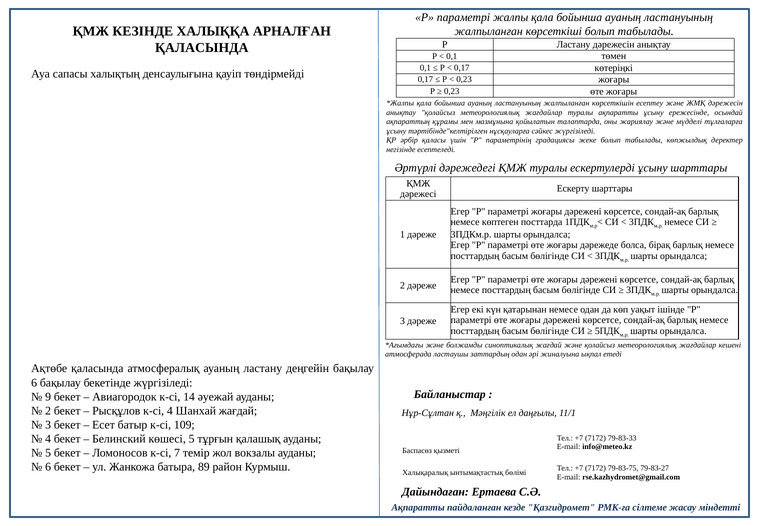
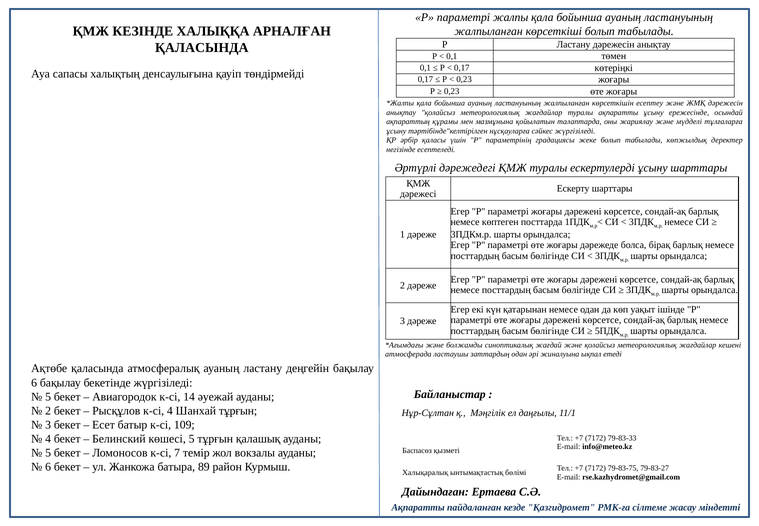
9 at (48, 396): 9 -> 5
Шанхай жағдай: жағдай -> тұрғын
